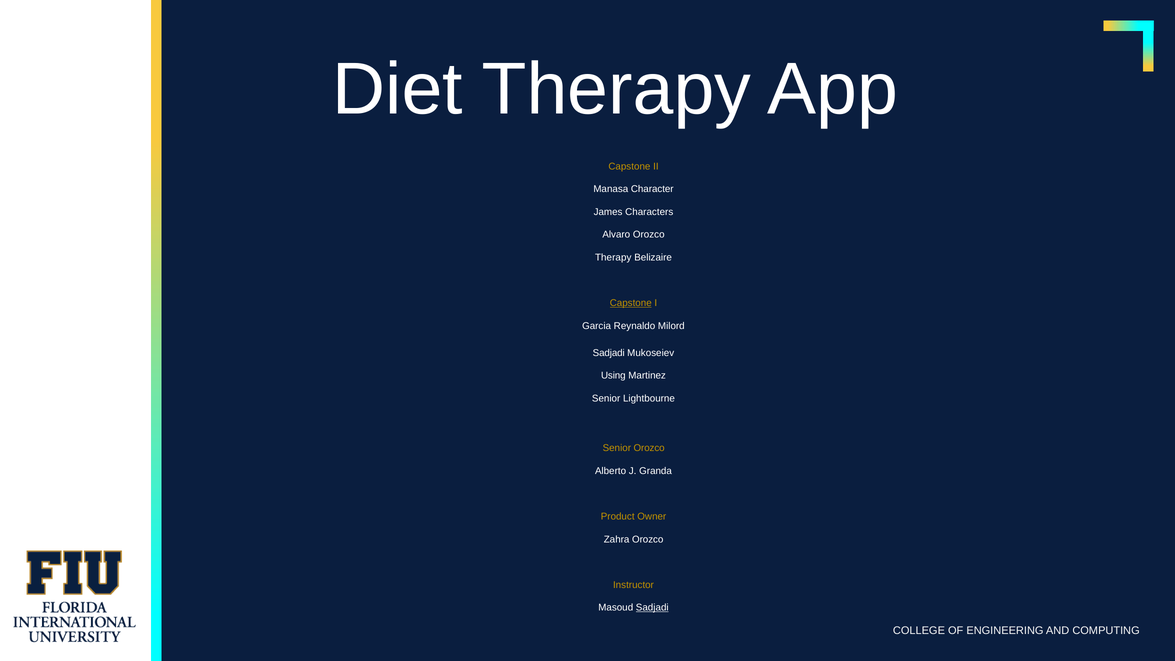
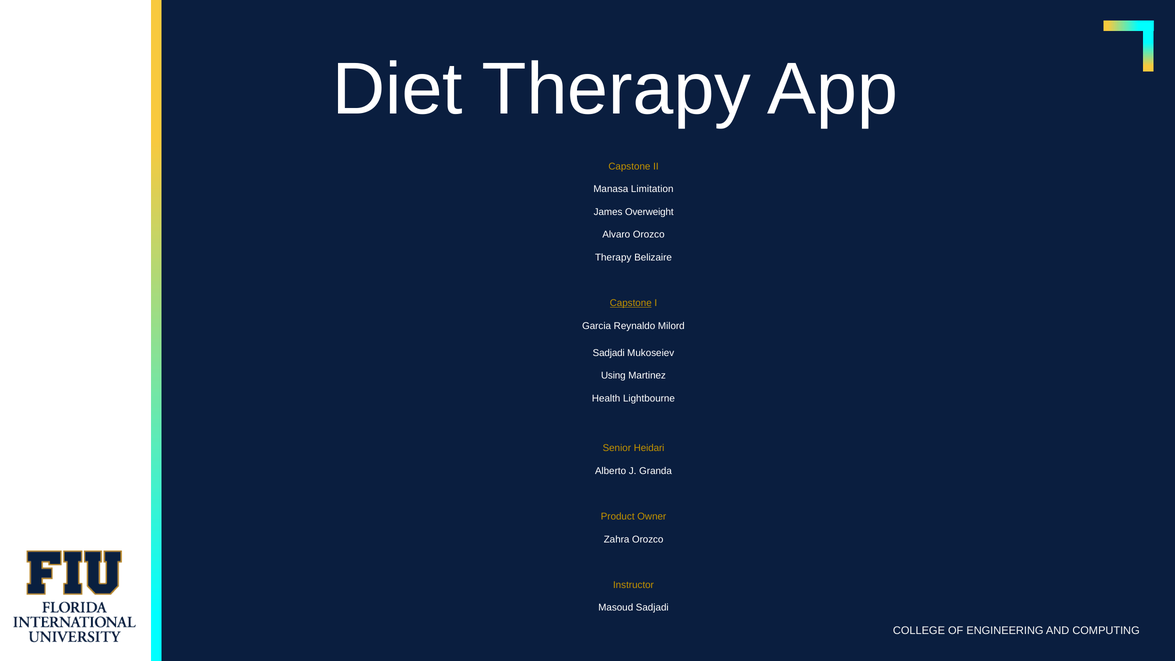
Character: Character -> Limitation
Characters: Characters -> Overweight
Senior at (606, 398): Senior -> Health
Senior Orozco: Orozco -> Heidari
Sadjadi at (652, 608) underline: present -> none
